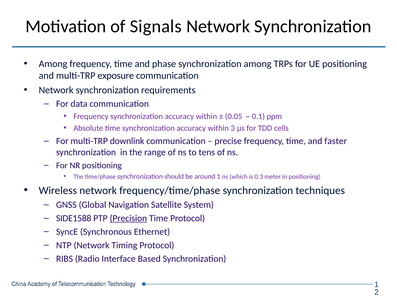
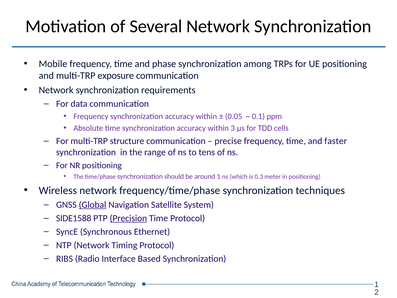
Signals: Signals -> Several
Among at (53, 64): Among -> Mobile
downlink: downlink -> structure
Global underline: none -> present
